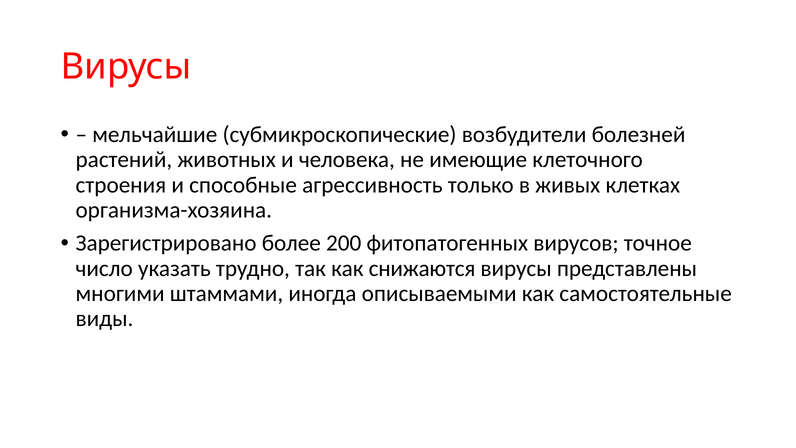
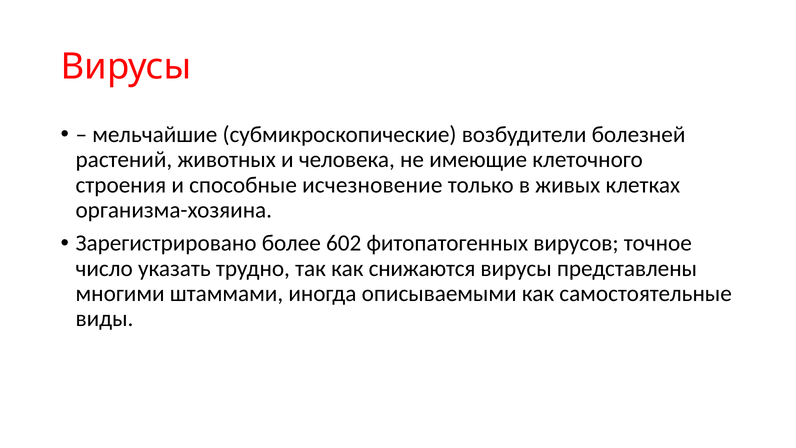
агрессивность: агрессивность -> исчезновение
200: 200 -> 602
